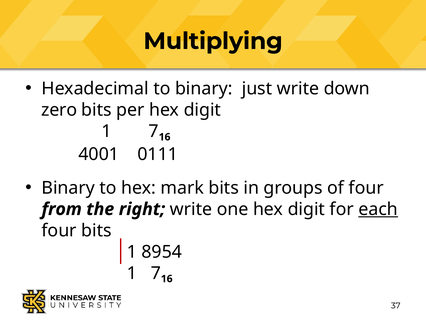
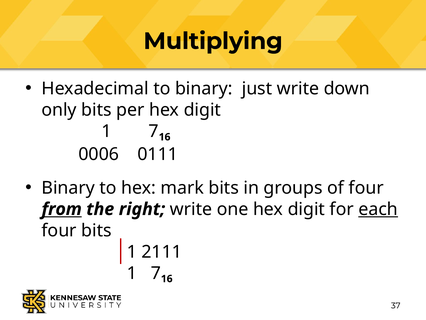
zero: zero -> only
4001: 4001 -> 0006
from underline: none -> present
8954: 8954 -> 2111
